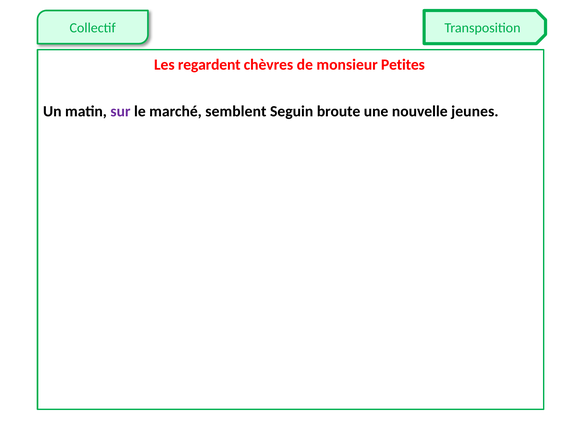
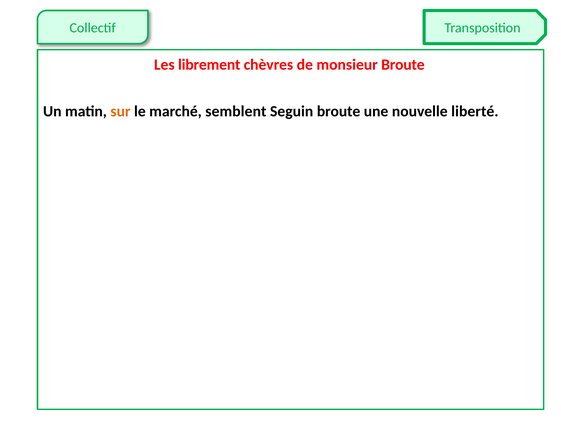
regardent: regardent -> librement
monsieur Petites: Petites -> Broute
sur colour: purple -> orange
jeunes: jeunes -> liberté
